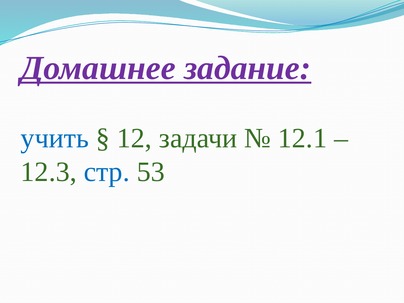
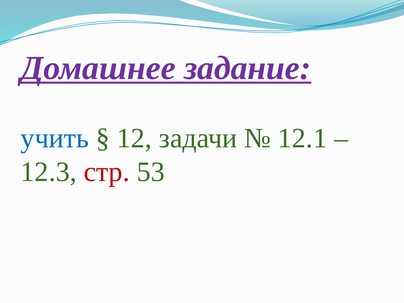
стр colour: blue -> red
